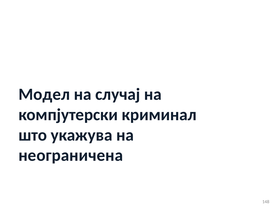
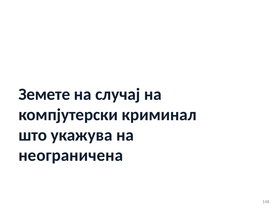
Модел: Модел -> Земете
